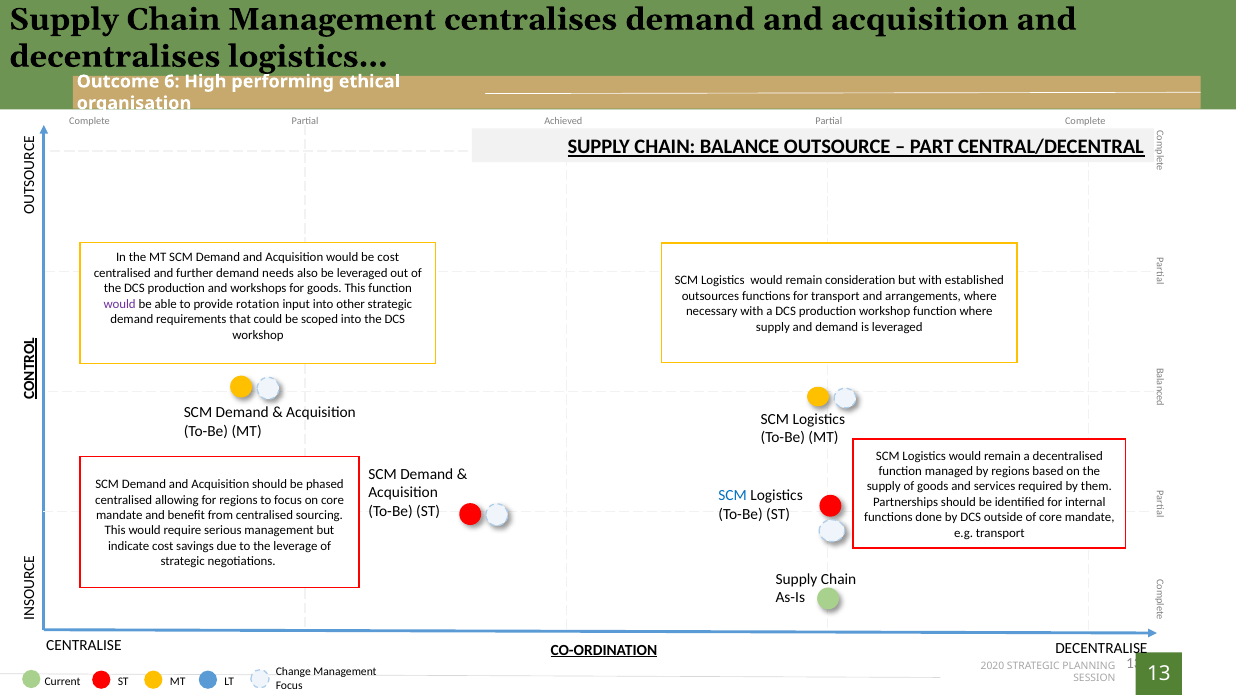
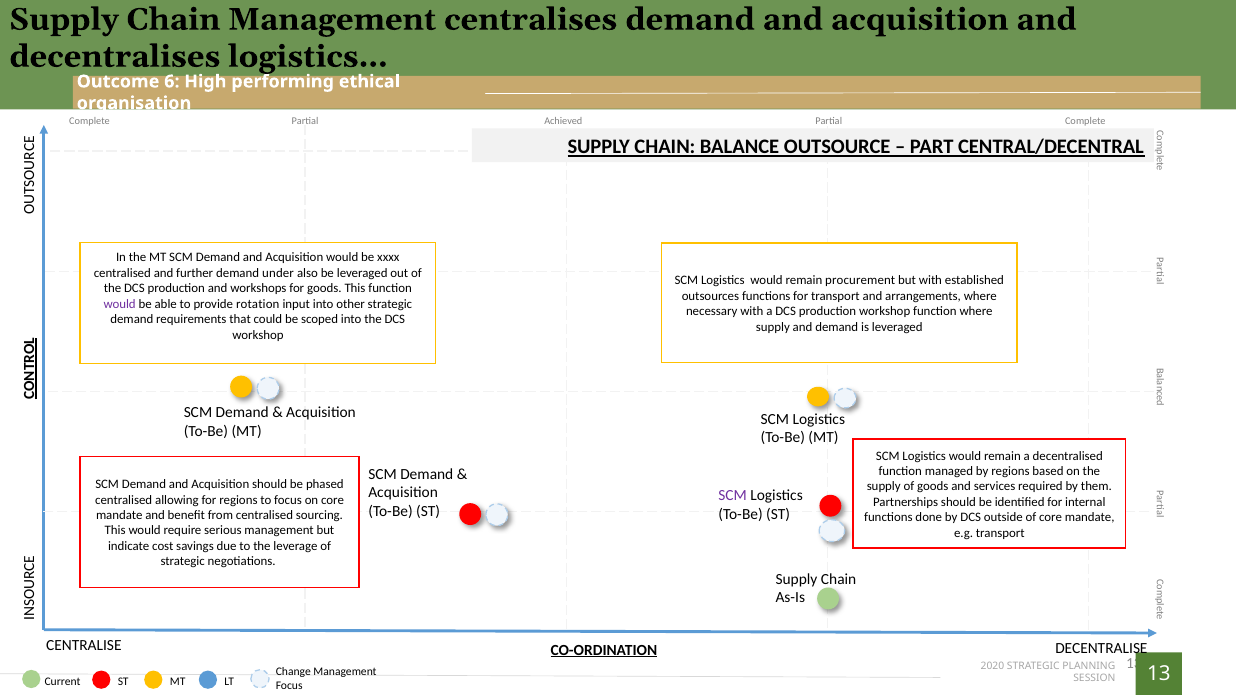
be cost: cost -> xxxx
needs: needs -> under
consideration: consideration -> procurement
SCM at (733, 496) colour: blue -> purple
